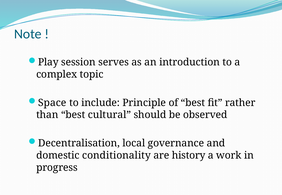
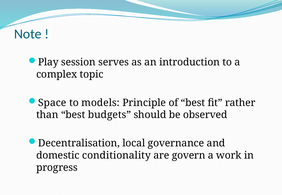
include: include -> models
cultural: cultural -> budgets
history: history -> govern
